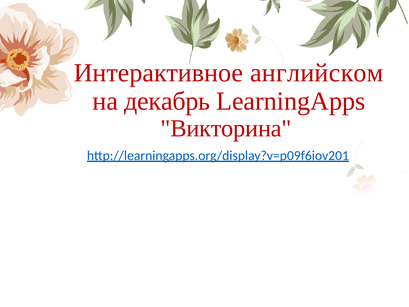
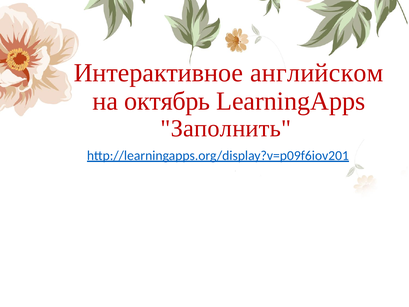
декабрь: декабрь -> октябрь
Викторина: Викторина -> Заполнить
